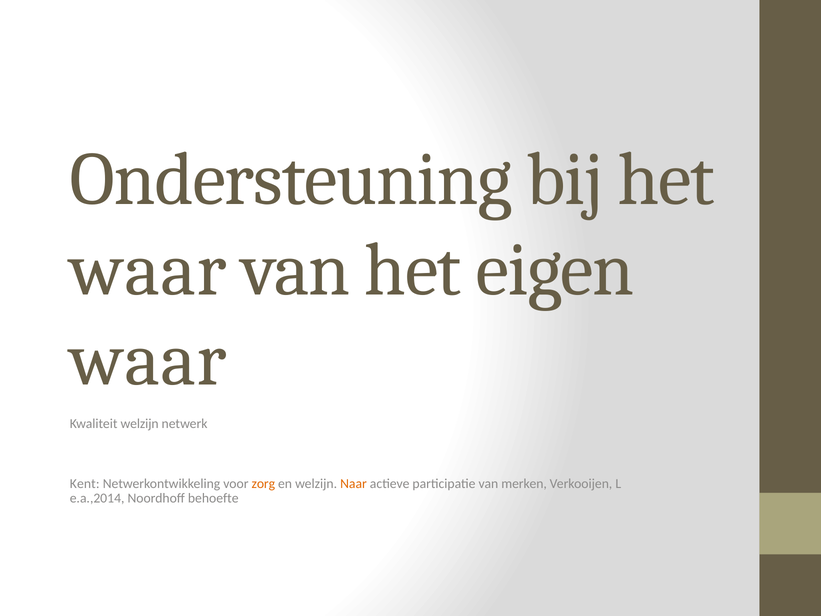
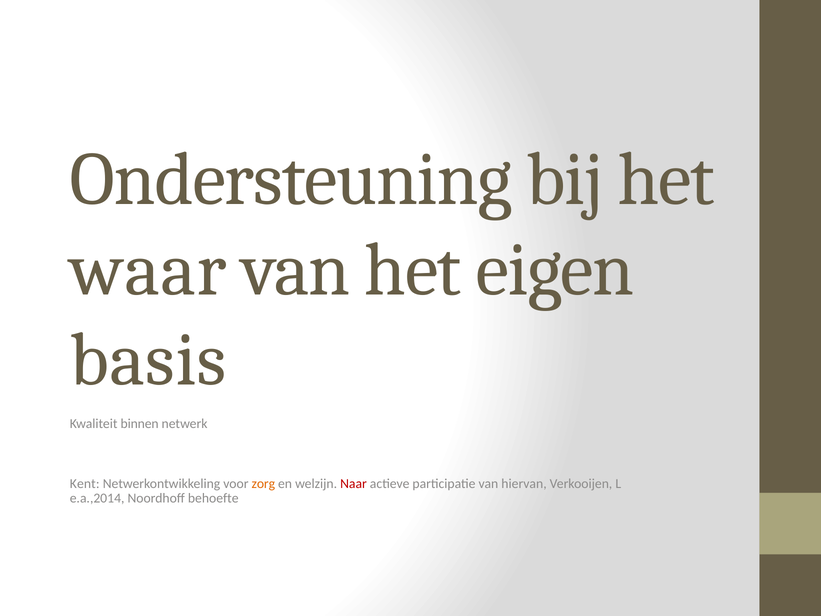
waar at (148, 360): waar -> basis
Kwaliteit welzijn: welzijn -> binnen
Naar colour: orange -> red
merken: merken -> hiervan
